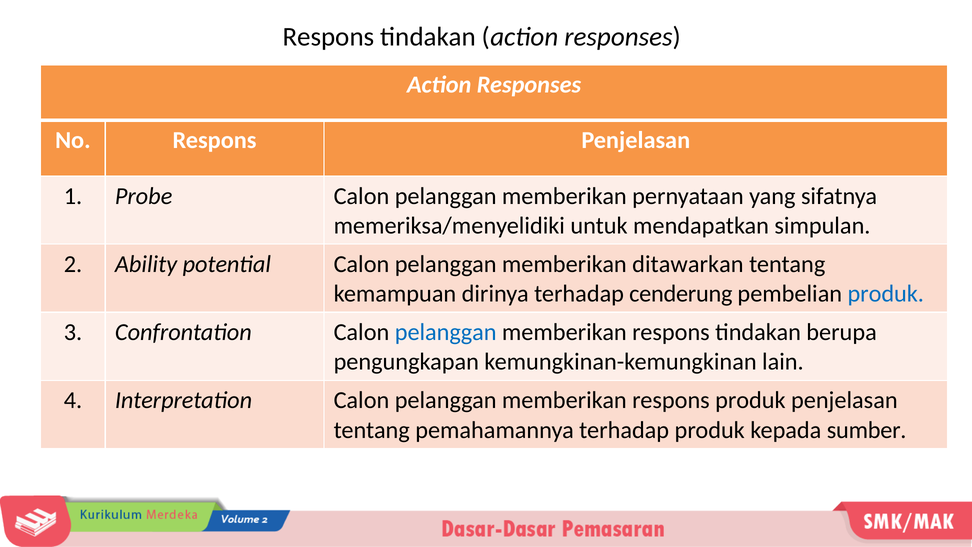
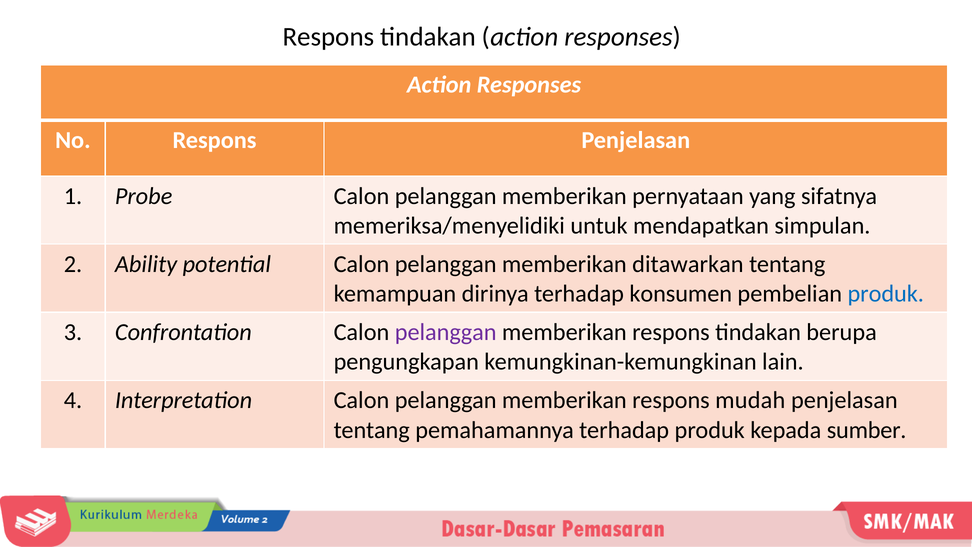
cenderung: cenderung -> konsumen
pelanggan at (446, 332) colour: blue -> purple
respons produk: produk -> mudah
